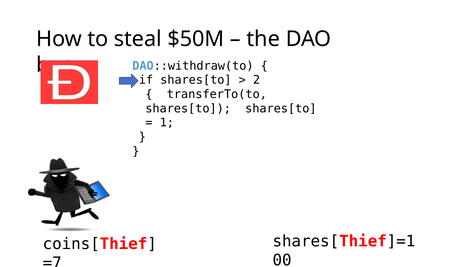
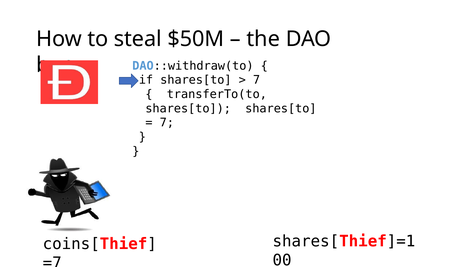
2 at (257, 80): 2 -> 7
1 at (167, 123): 1 -> 7
